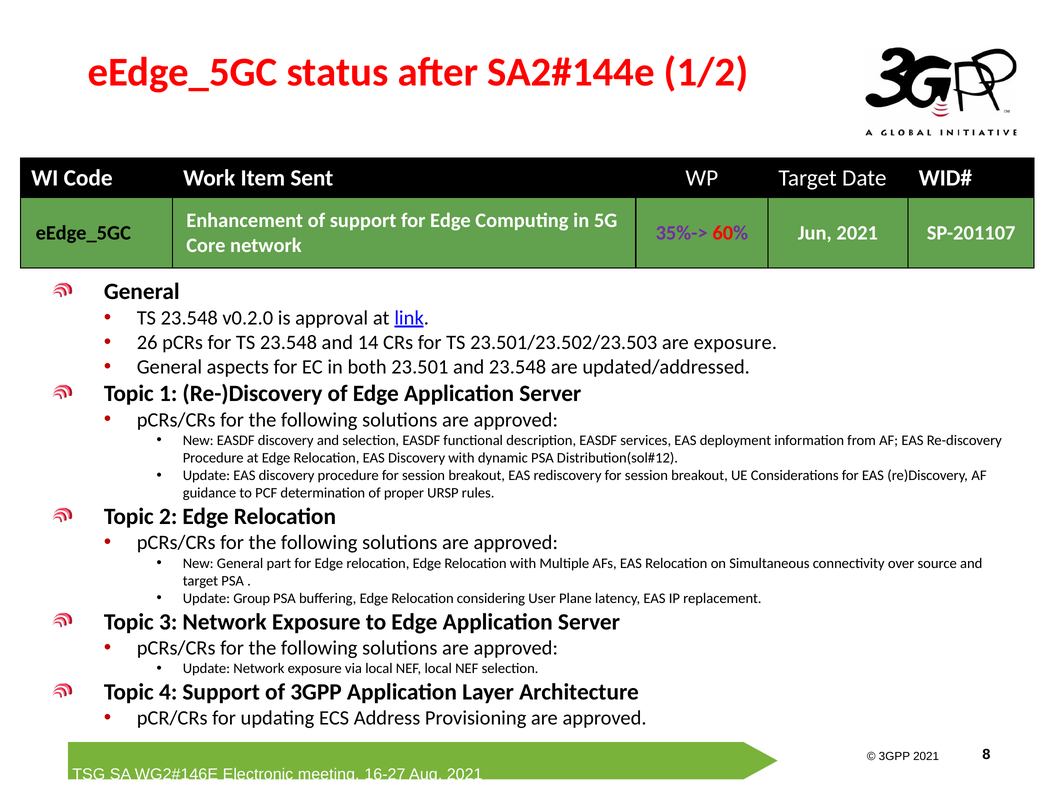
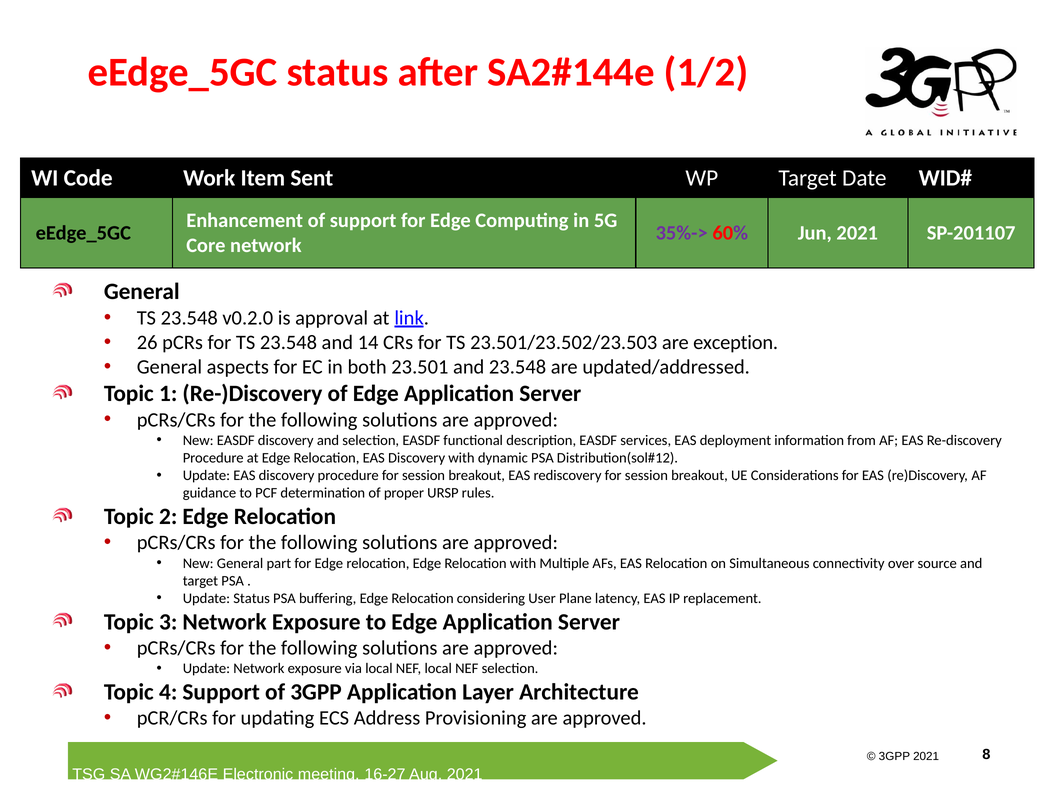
are exposure: exposure -> exception
Update Group: Group -> Status
